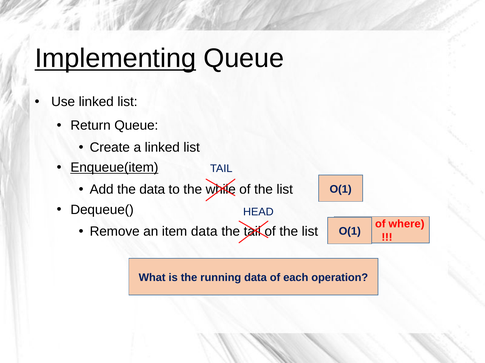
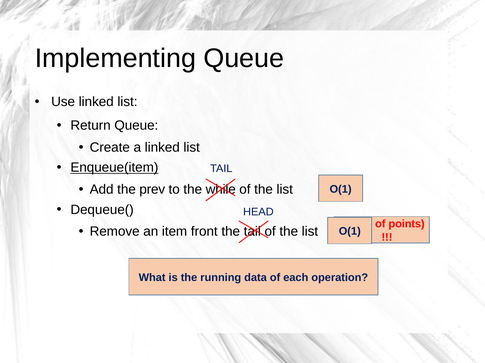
Implementing underline: present -> none
the data: data -> prev
where: where -> points
item data: data -> front
